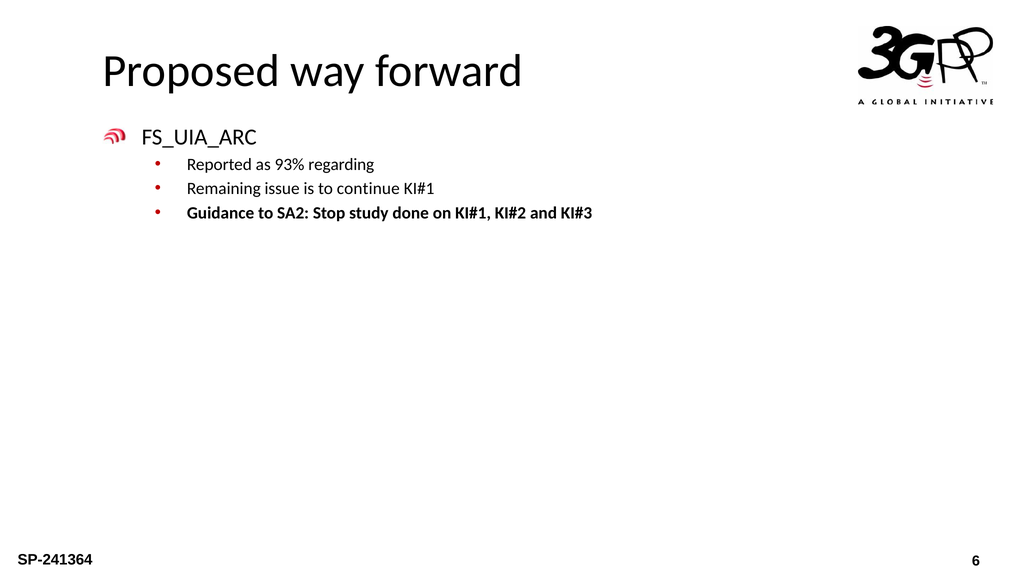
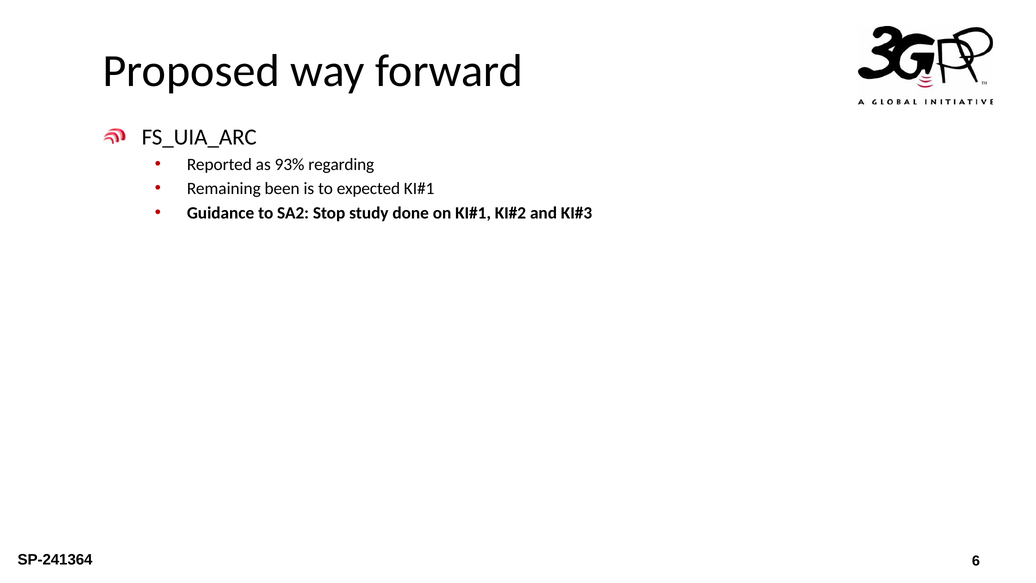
issue: issue -> been
continue: continue -> expected
